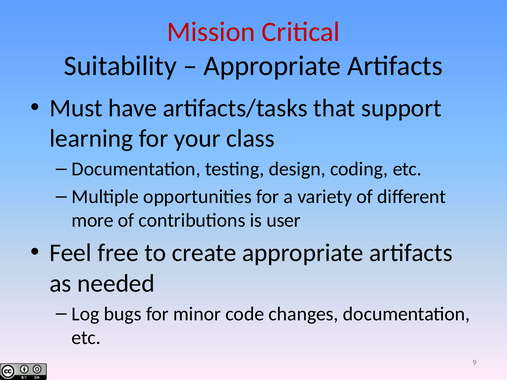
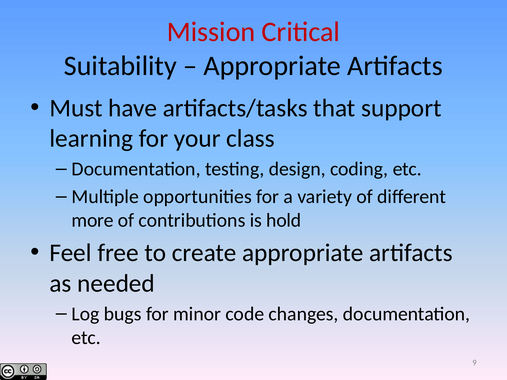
user: user -> hold
